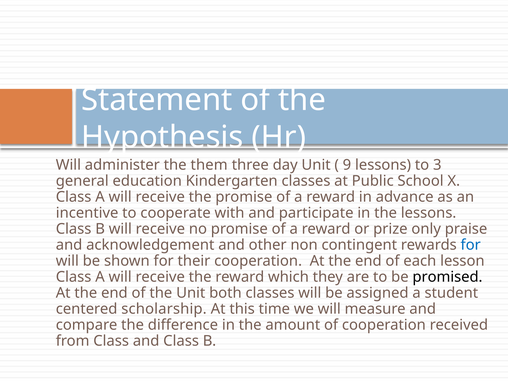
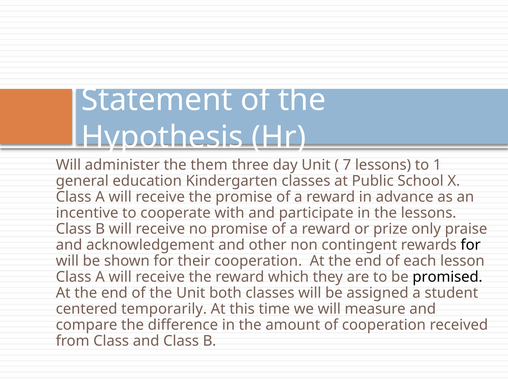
9: 9 -> 7
3: 3 -> 1
for at (471, 245) colour: blue -> black
scholarship: scholarship -> temporarily
